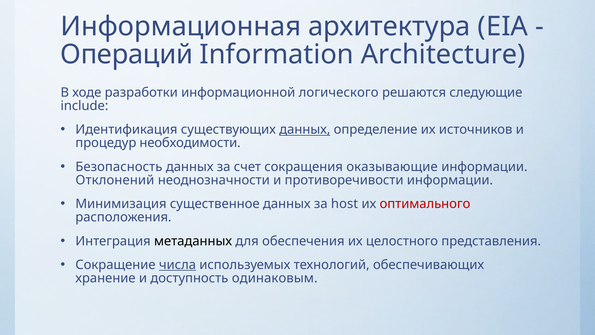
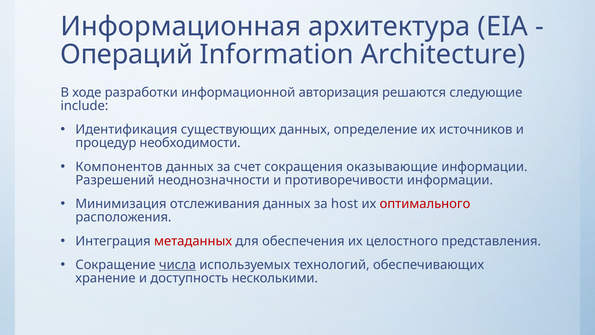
логического: логического -> авторизация
данных at (305, 130) underline: present -> none
Безопасность: Безопасность -> Компонентов
Отклонений: Отклонений -> Разрешений
существенное: существенное -> отслеживания
метаданных colour: black -> red
одинаковым: одинаковым -> несколькими
